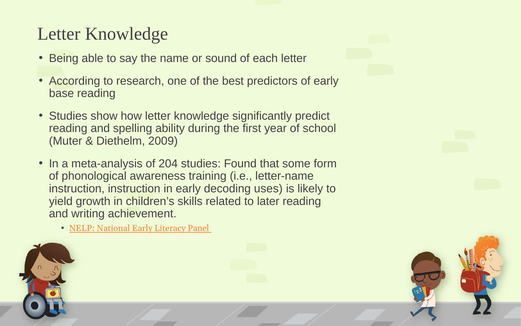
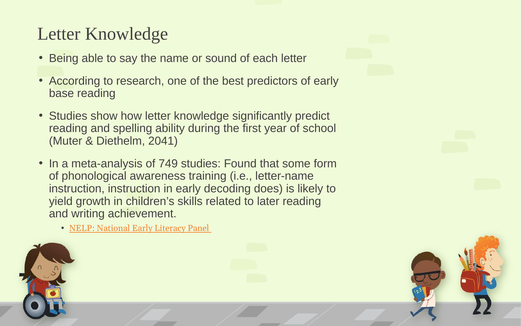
2009: 2009 -> 2041
204: 204 -> 749
uses: uses -> does
